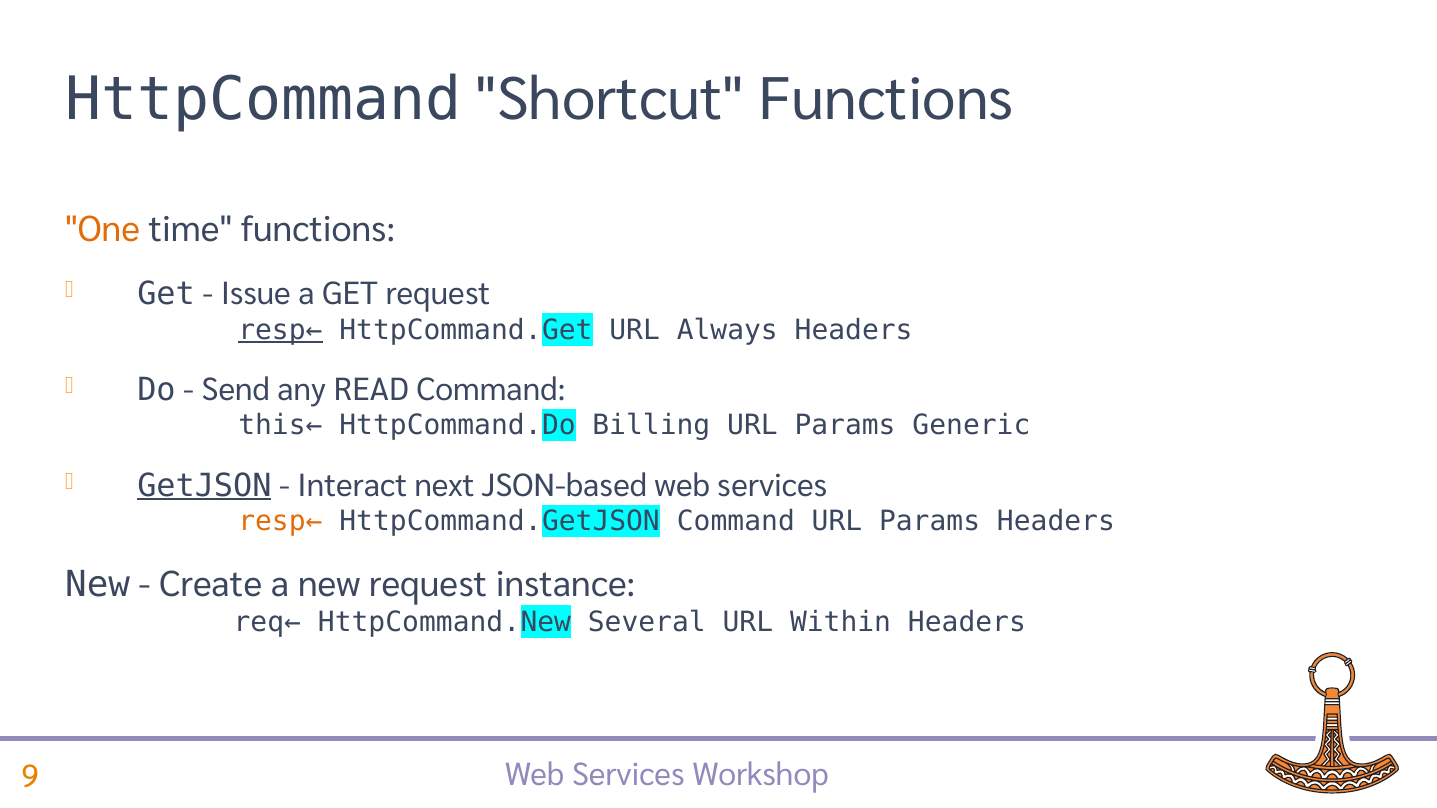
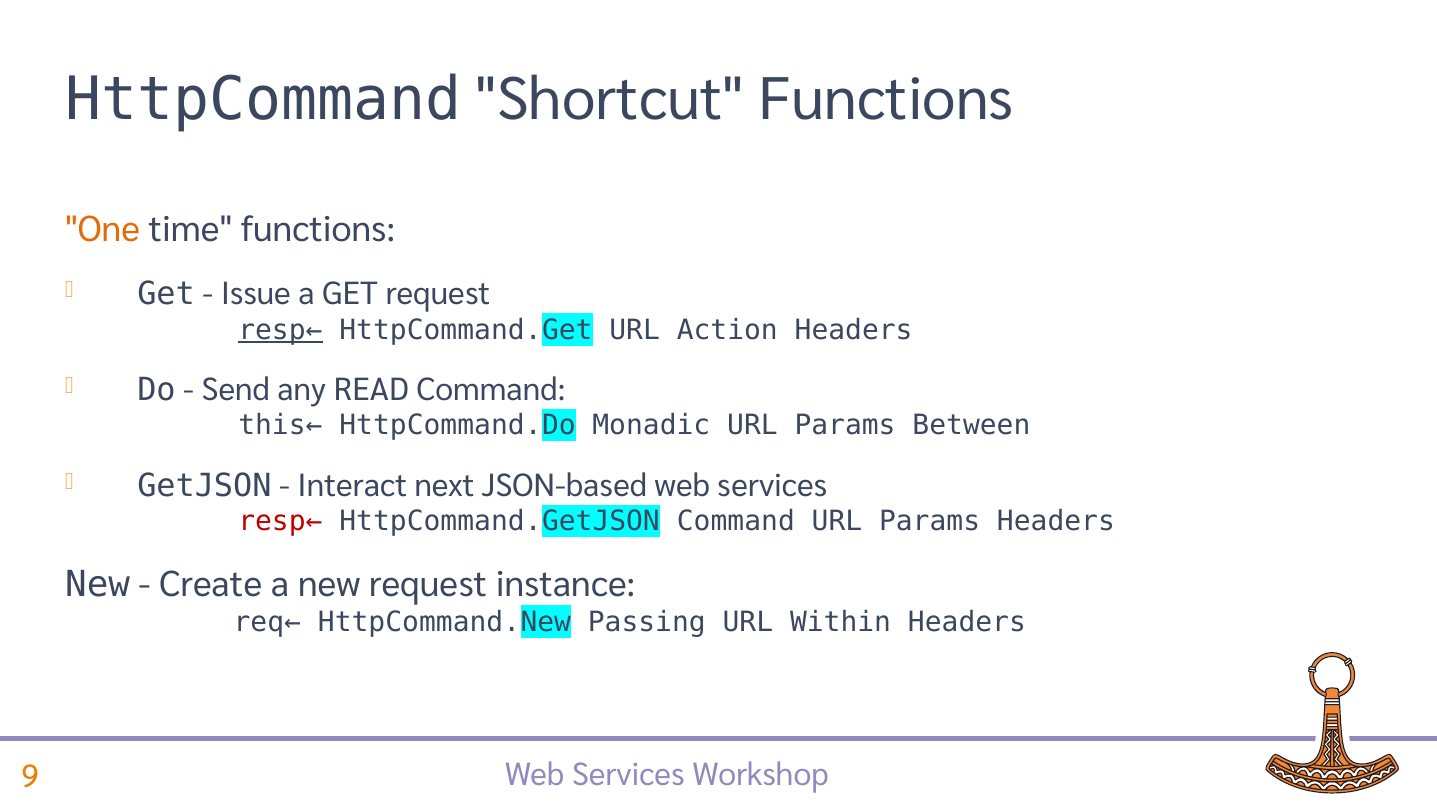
Always: Always -> Action
Billing: Billing -> Monadic
Generic: Generic -> Between
GetJSON underline: present -> none
resp← at (280, 522) colour: orange -> red
Several: Several -> Passing
